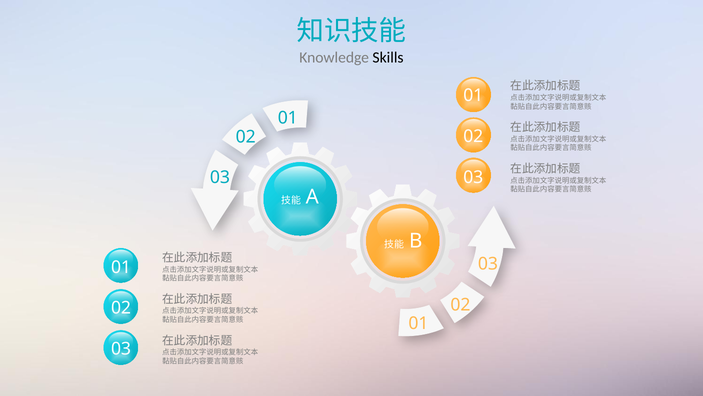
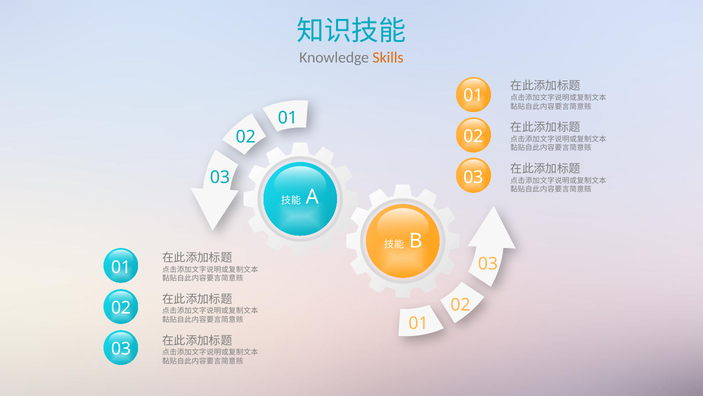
Skills colour: black -> orange
